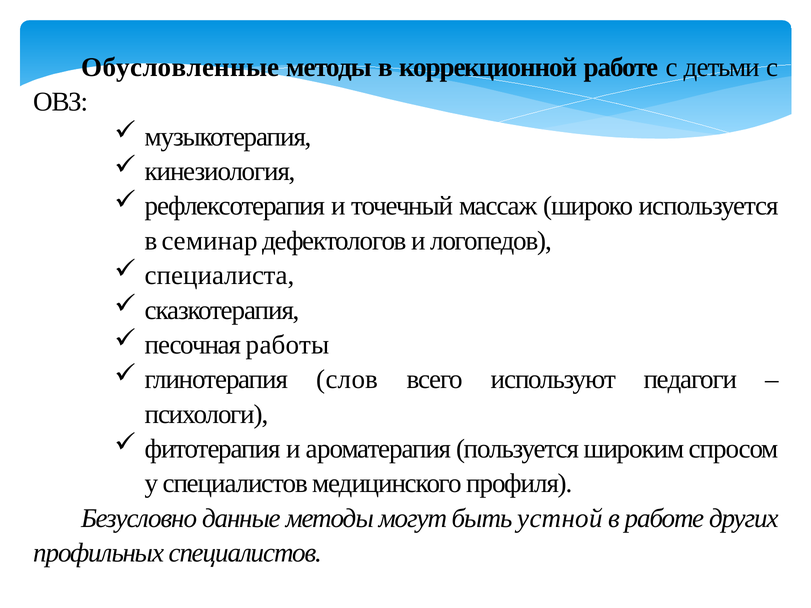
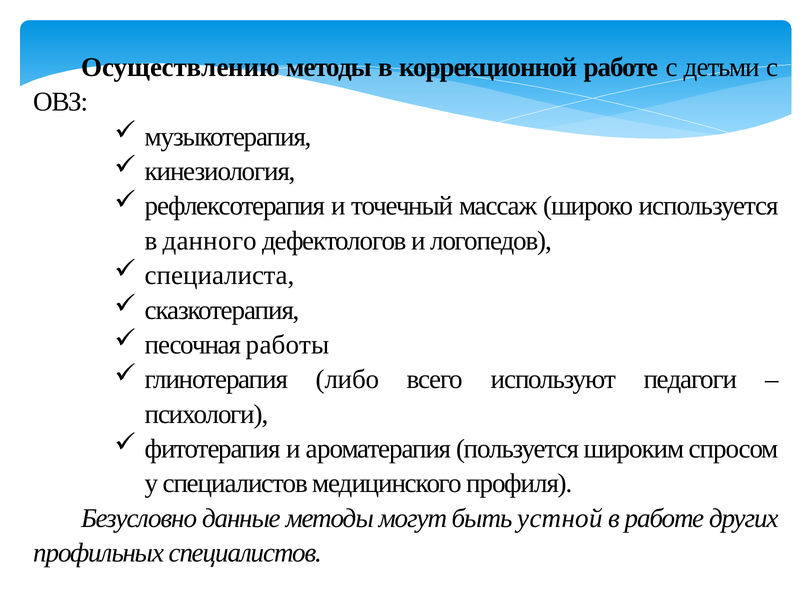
Обусловленные: Обусловленные -> Осуществлению
семинар: семинар -> данного
слов: слов -> либо
